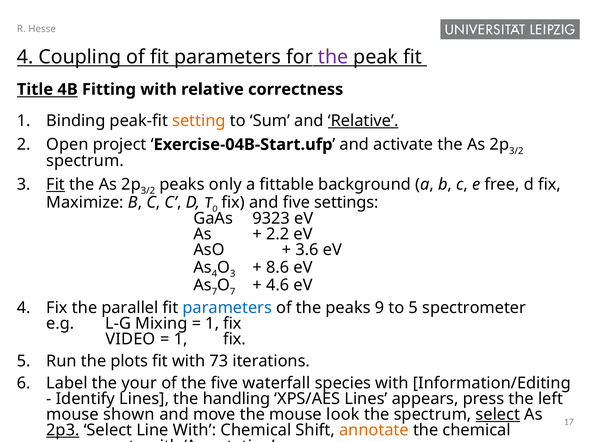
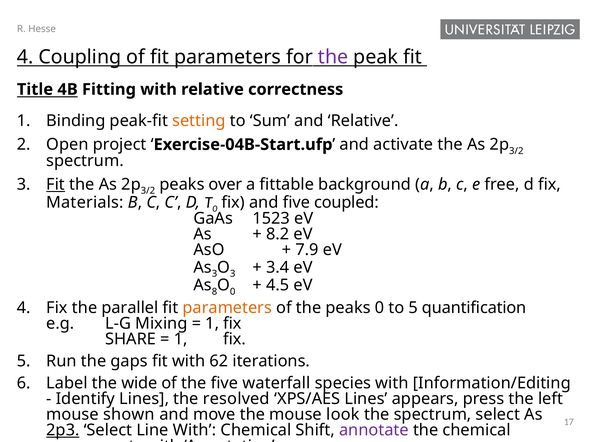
Relative at (363, 121) underline: present -> none
only: only -> over
Maximize: Maximize -> Materials
settings: settings -> coupled
9323: 9323 -> 1523
2.2: 2.2 -> 8.2
3.6: 3.6 -> 7.9
As 4: 4 -> 3
8.6: 8.6 -> 3.4
As 7: 7 -> 8
7 at (233, 291): 7 -> 0
4.6: 4.6 -> 4.5
parameters at (227, 307) colour: blue -> orange
peaks 9: 9 -> 0
spectrometer: spectrometer -> quantification
VIDEO: VIDEO -> SHARE
plots: plots -> gaps
73: 73 -> 62
your: your -> wide
handling: handling -> resolved
select at (498, 414) underline: present -> none
annotate colour: orange -> purple
